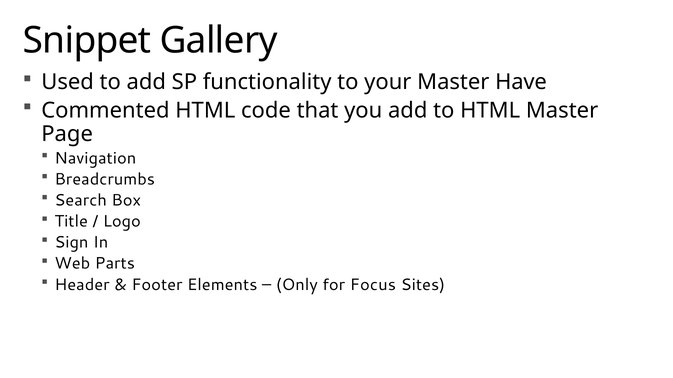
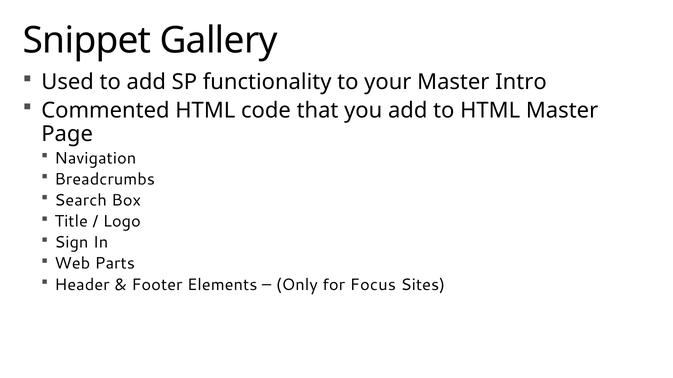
Have: Have -> Intro
